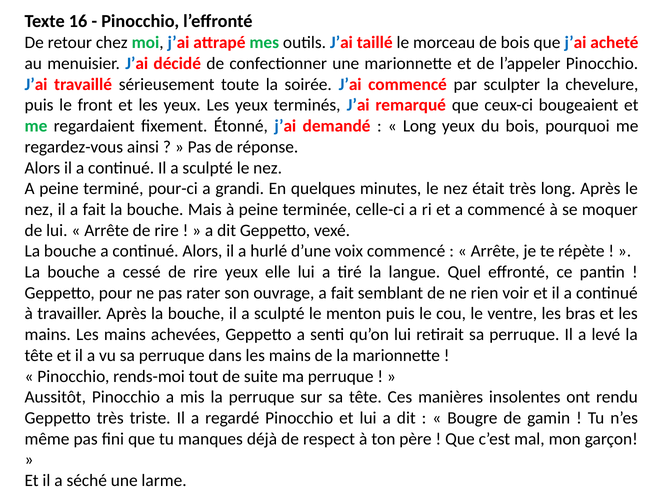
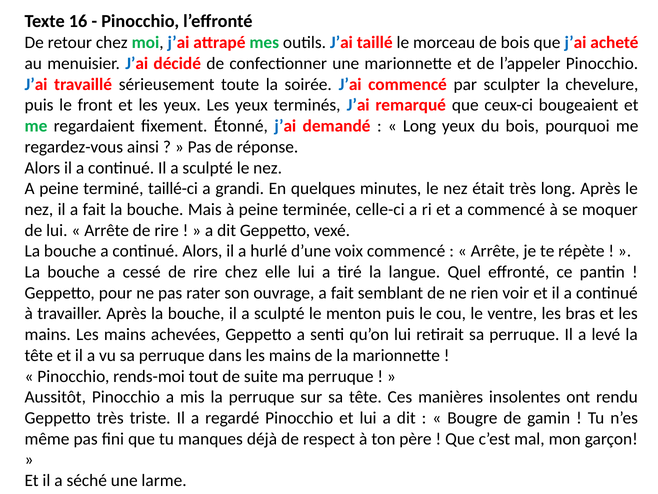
pour-ci: pour-ci -> taillé-ci
rire yeux: yeux -> chez
